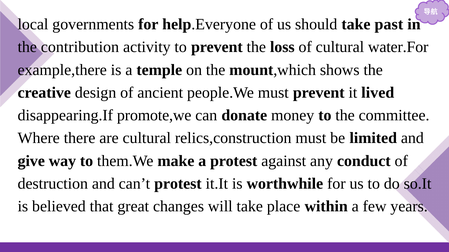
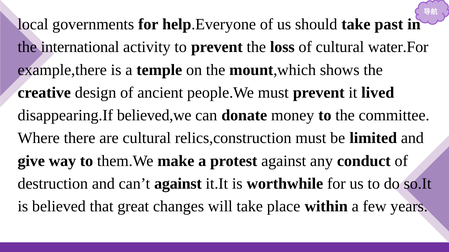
contribution: contribution -> international
promote,we: promote,we -> believed,we
can’t protest: protest -> against
